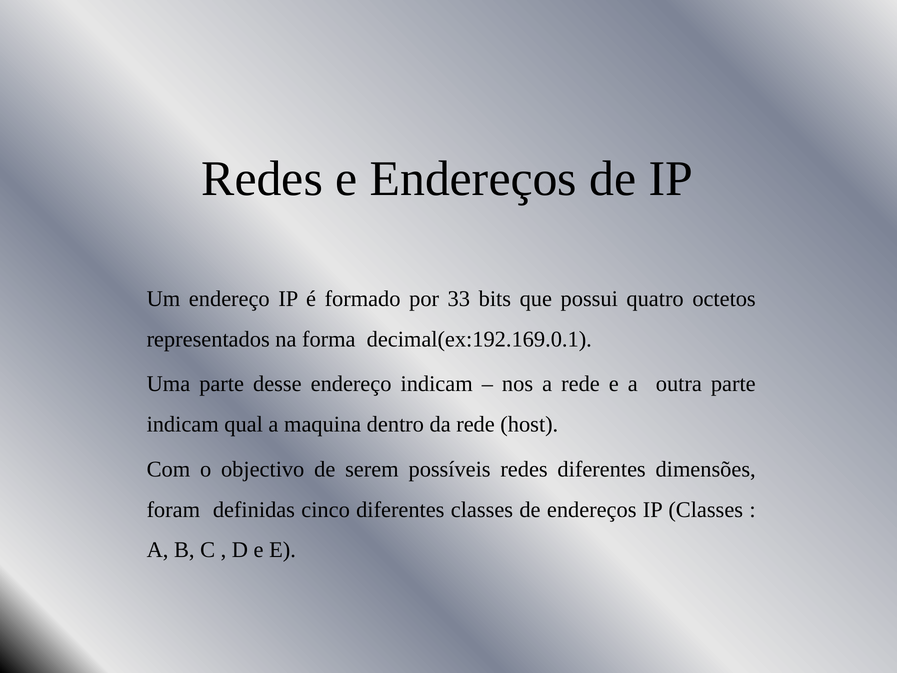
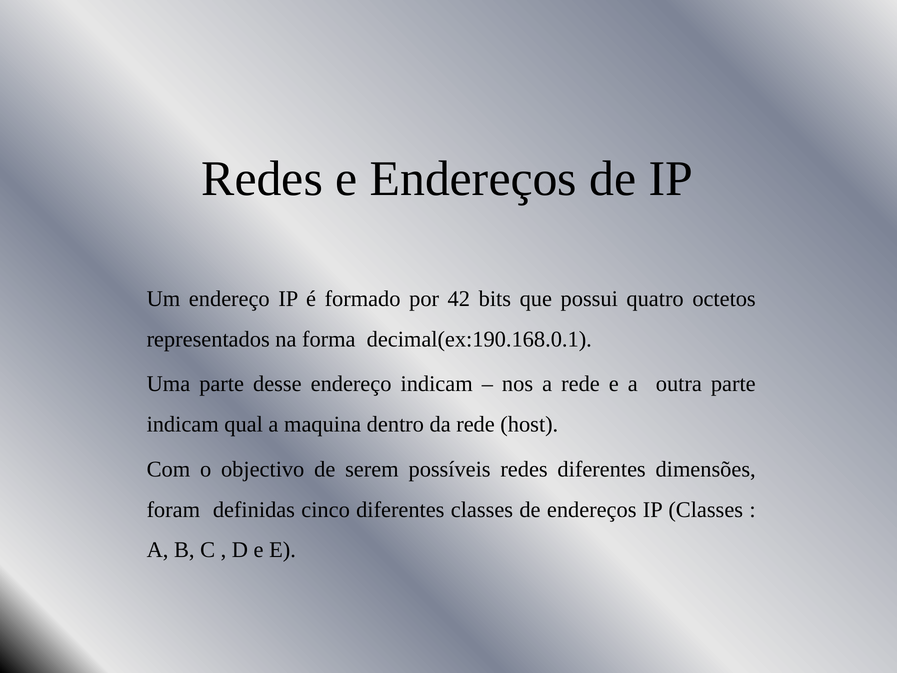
33: 33 -> 42
decimal(ex:192.169.0.1: decimal(ex:192.169.0.1 -> decimal(ex:190.168.0.1
